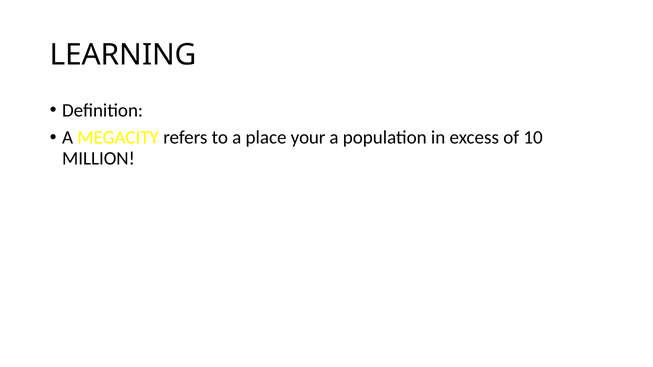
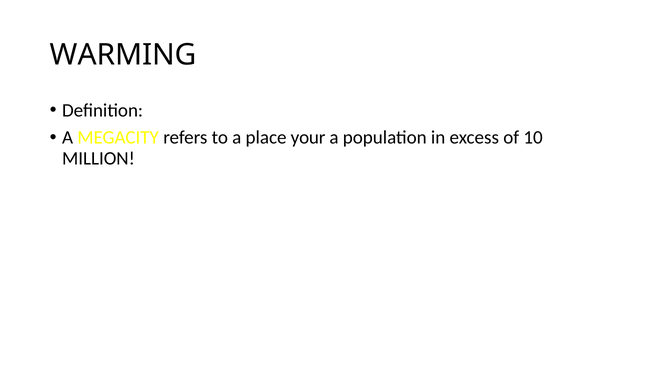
LEARNING: LEARNING -> WARMING
